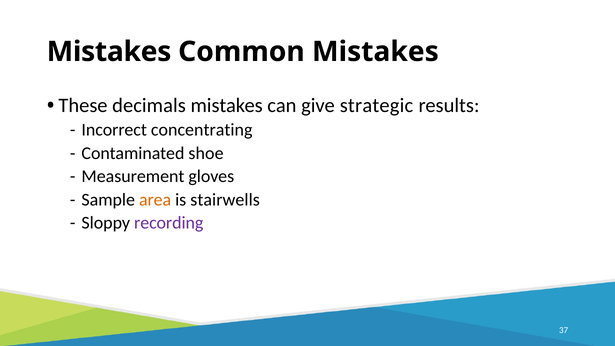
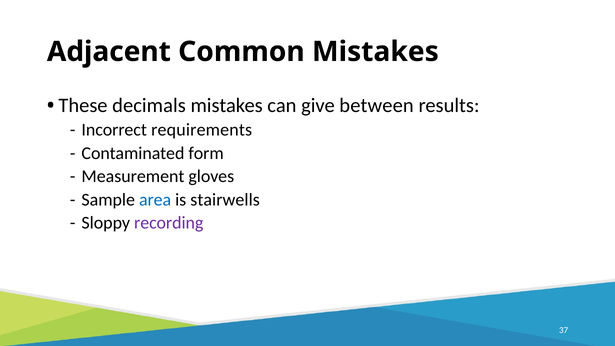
Mistakes at (109, 52): Mistakes -> Adjacent
strategic: strategic -> between
concentrating: concentrating -> requirements
shoe: shoe -> form
area colour: orange -> blue
